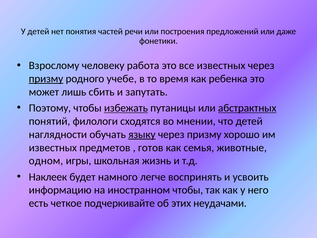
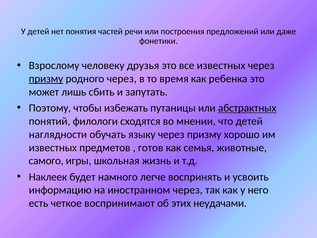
работа: работа -> друзья
родного учебе: учебе -> через
избежать underline: present -> none
языку underline: present -> none
одном: одном -> самого
иностранном чтобы: чтобы -> через
подчеркивайте: подчеркивайте -> воспринимают
